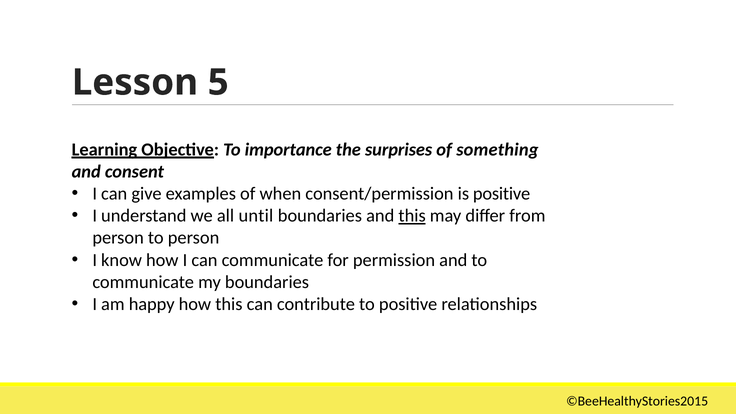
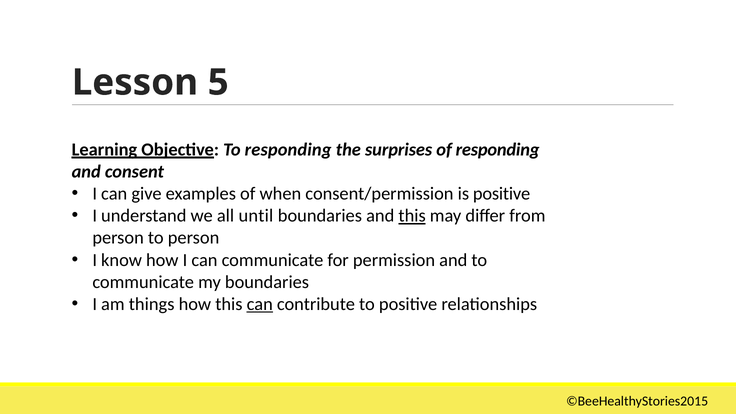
To importance: importance -> responding
of something: something -> responding
happy: happy -> things
can at (260, 304) underline: none -> present
